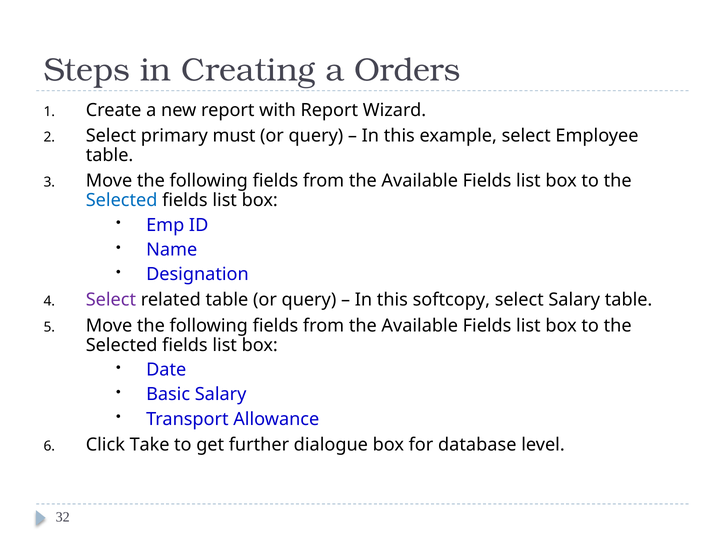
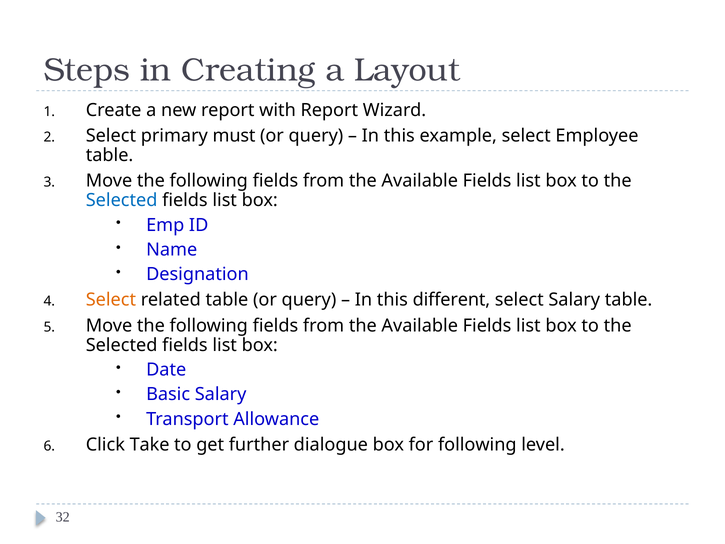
Orders: Orders -> Layout
Select at (111, 300) colour: purple -> orange
softcopy: softcopy -> different
for database: database -> following
